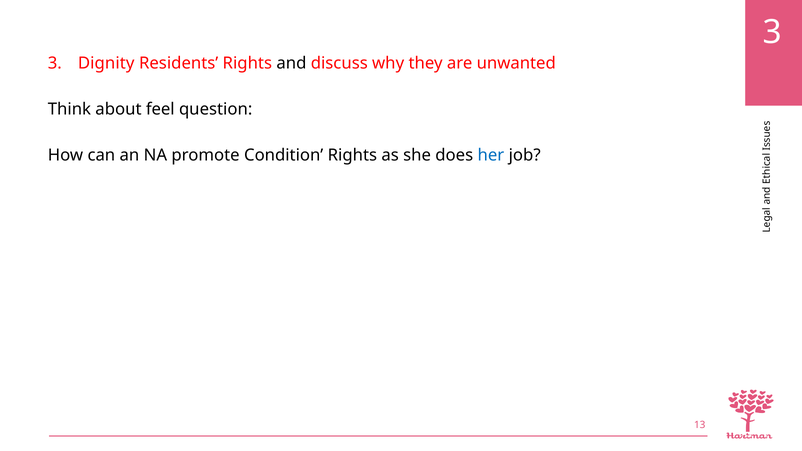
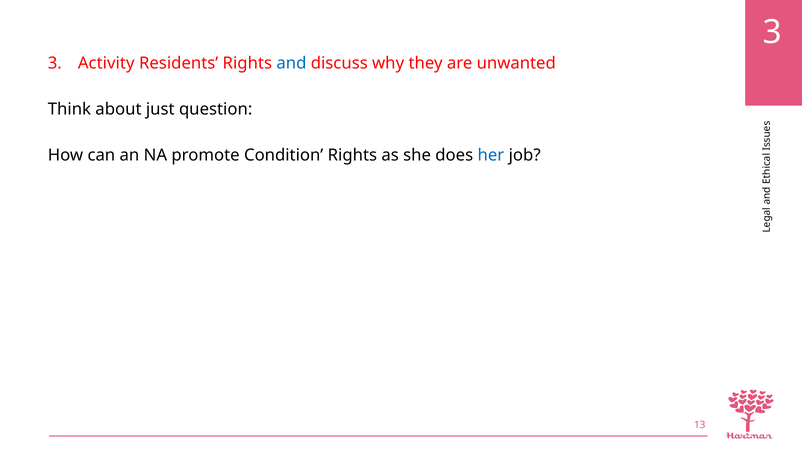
Dignity: Dignity -> Activity
and colour: black -> blue
feel: feel -> just
